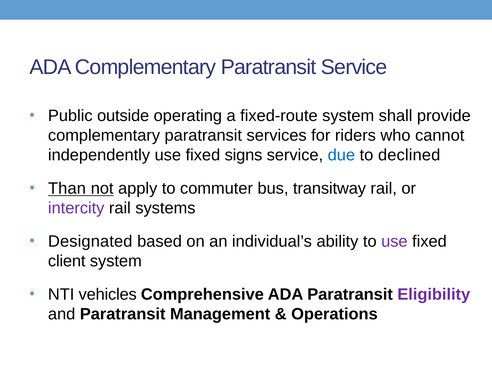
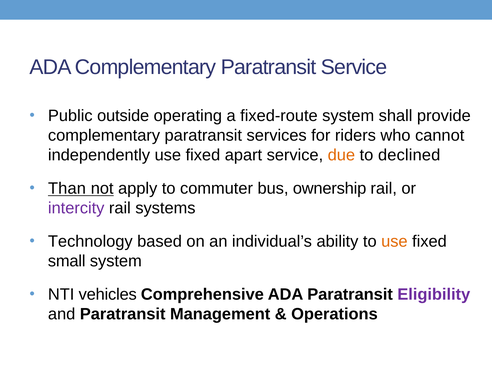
signs: signs -> apart
due colour: blue -> orange
transitway: transitway -> ownership
Designated: Designated -> Technology
use at (394, 242) colour: purple -> orange
client: client -> small
